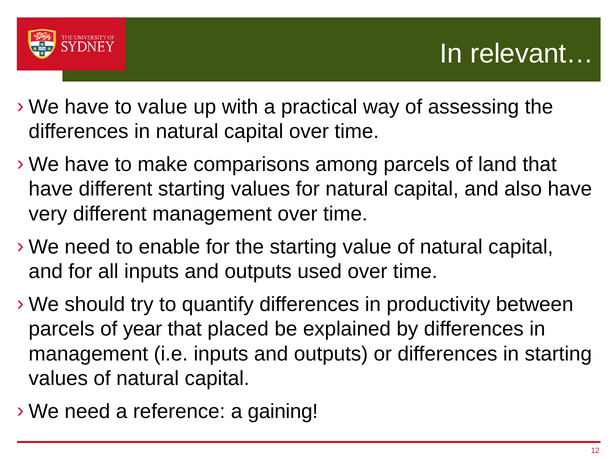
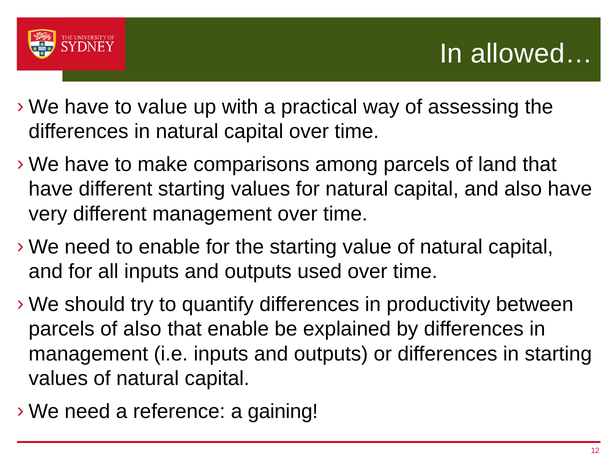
relevant…: relevant… -> allowed…
of year: year -> also
that placed: placed -> enable
